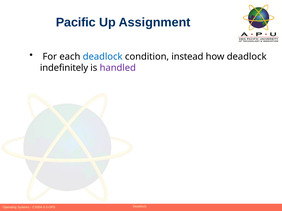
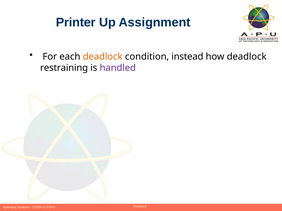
Pacific: Pacific -> Printer
deadlock at (103, 57) colour: blue -> orange
indefinitely: indefinitely -> restraining
